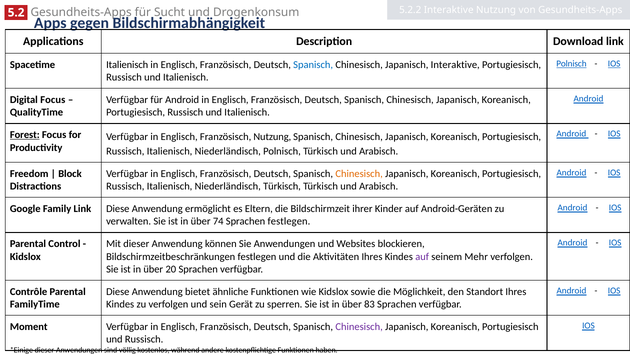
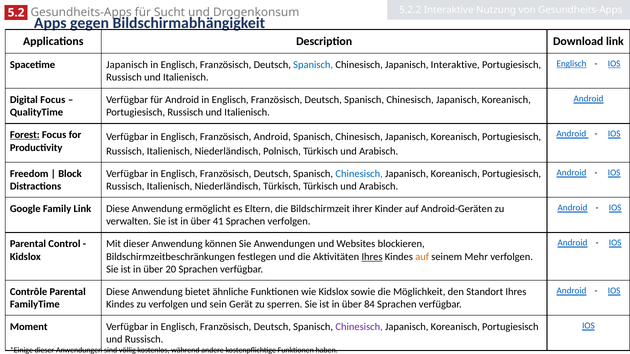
Polnisch at (571, 64): Polnisch -> Englisch
Spacetime Italienisch: Italienisch -> Japanisch
Französisch Nutzung: Nutzung -> Android
Chinesisch at (359, 174) colour: orange -> blue
74: 74 -> 41
Sprachen festlegen: festlegen -> verfolgen
Ihres at (372, 257) underline: none -> present
auf at (422, 257) colour: purple -> orange
83: 83 -> 84
